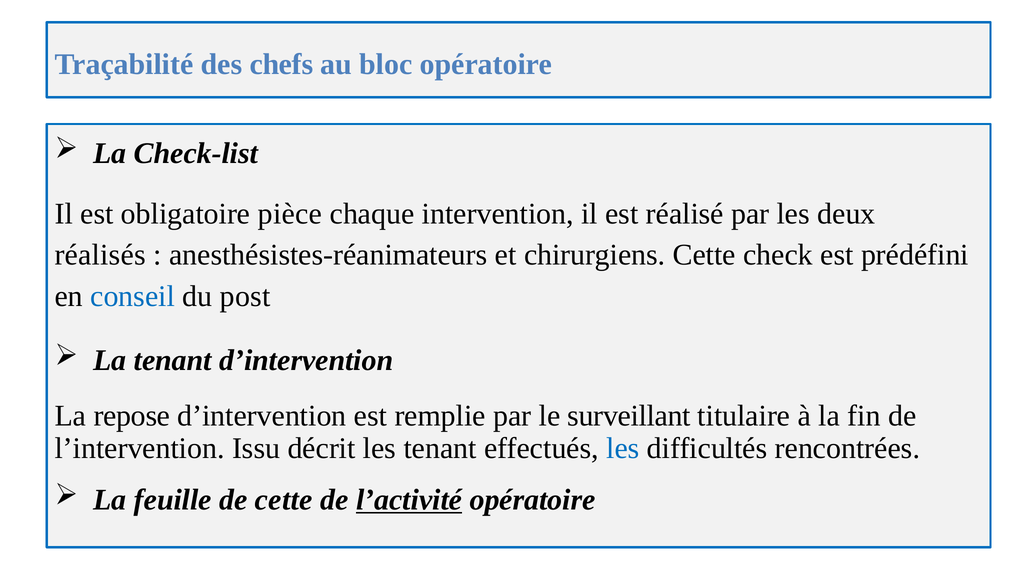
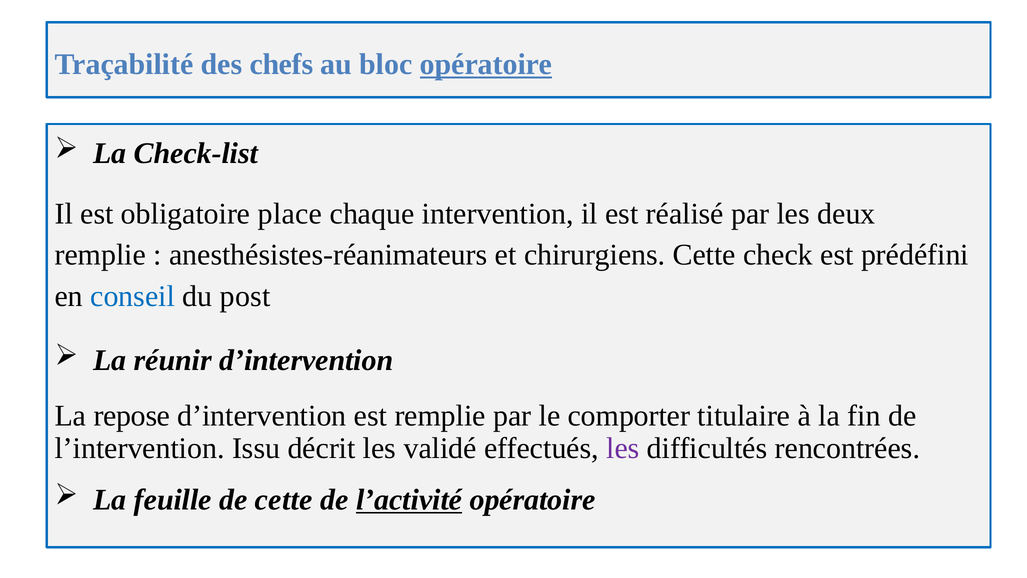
opératoire at (486, 64) underline: none -> present
pièce: pièce -> place
réalisés at (100, 255): réalisés -> remplie
La tenant: tenant -> réunir
surveillant: surveillant -> comporter
les tenant: tenant -> validé
les at (623, 448) colour: blue -> purple
